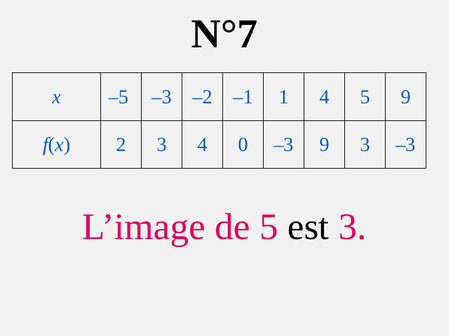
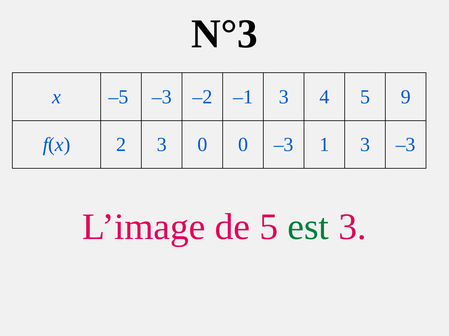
N°7: N°7 -> N°3
–1 1: 1 -> 3
3 4: 4 -> 0
–3 9: 9 -> 1
est colour: black -> green
